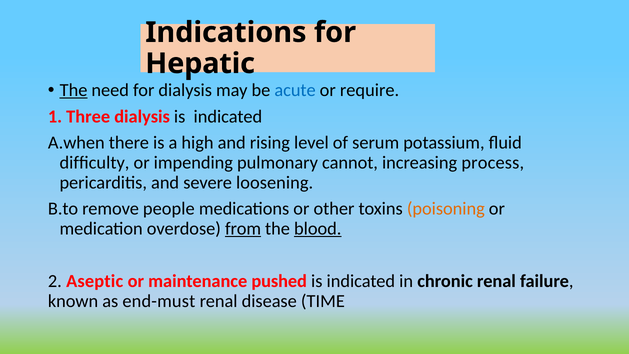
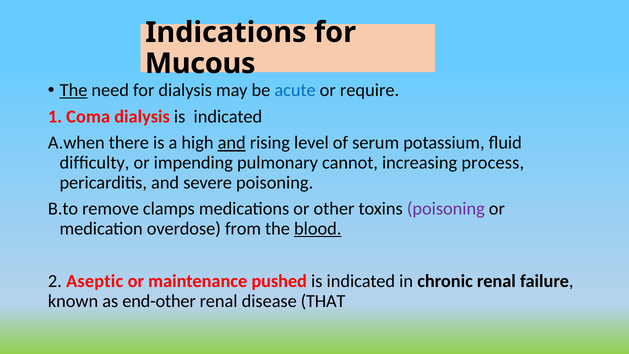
Hepatic: Hepatic -> Mucous
Three: Three -> Coma
and at (232, 143) underline: none -> present
severe loosening: loosening -> poisoning
people: people -> clamps
poisoning at (446, 209) colour: orange -> purple
from underline: present -> none
end-must: end-must -> end-other
TIME: TIME -> THAT
